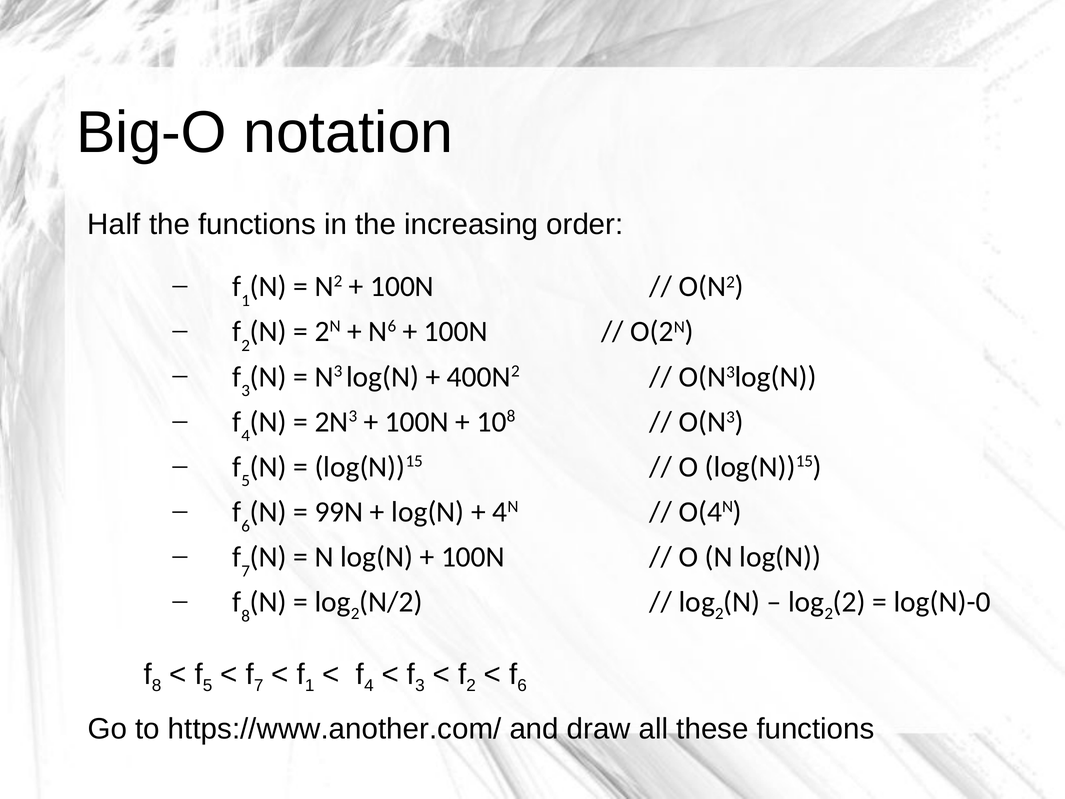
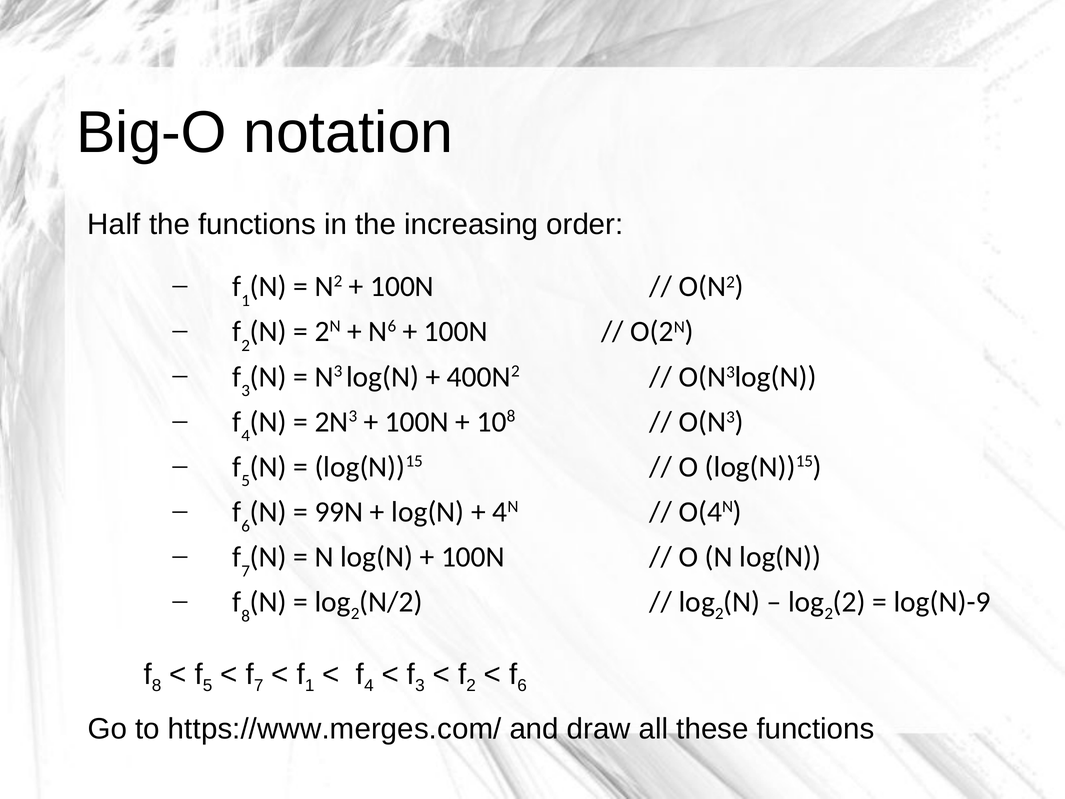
log(N)-0: log(N)-0 -> log(N)-9
https://www.another.com/: https://www.another.com/ -> https://www.merges.com/
